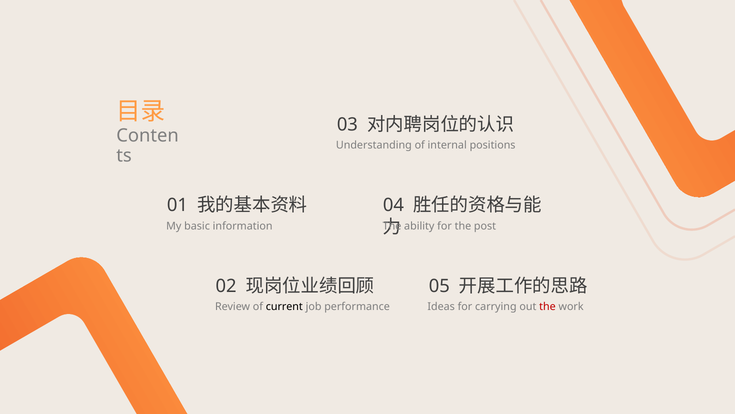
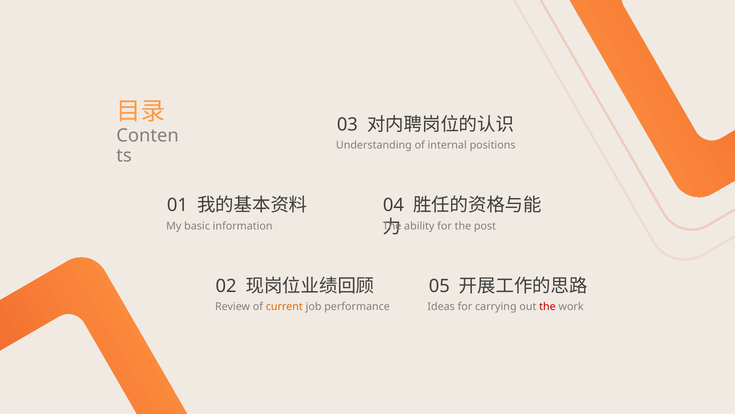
current colour: black -> orange
